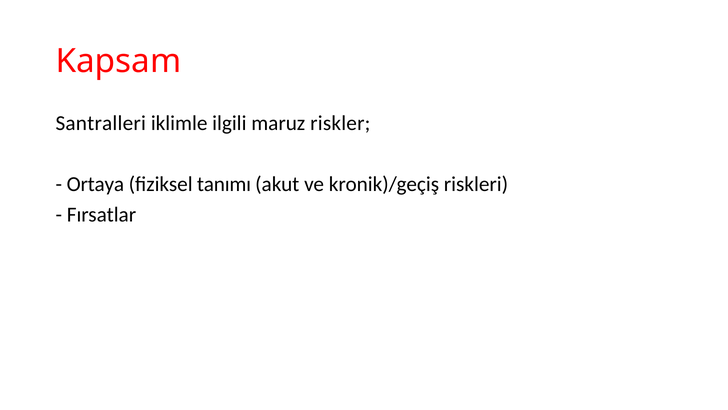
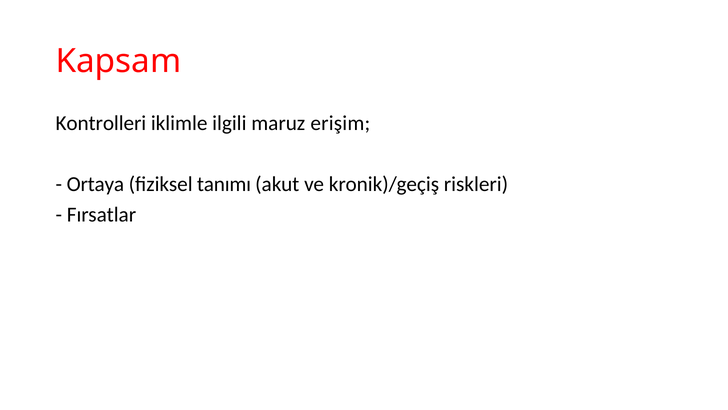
Santralleri: Santralleri -> Kontrolleri
riskler: riskler -> erişim
